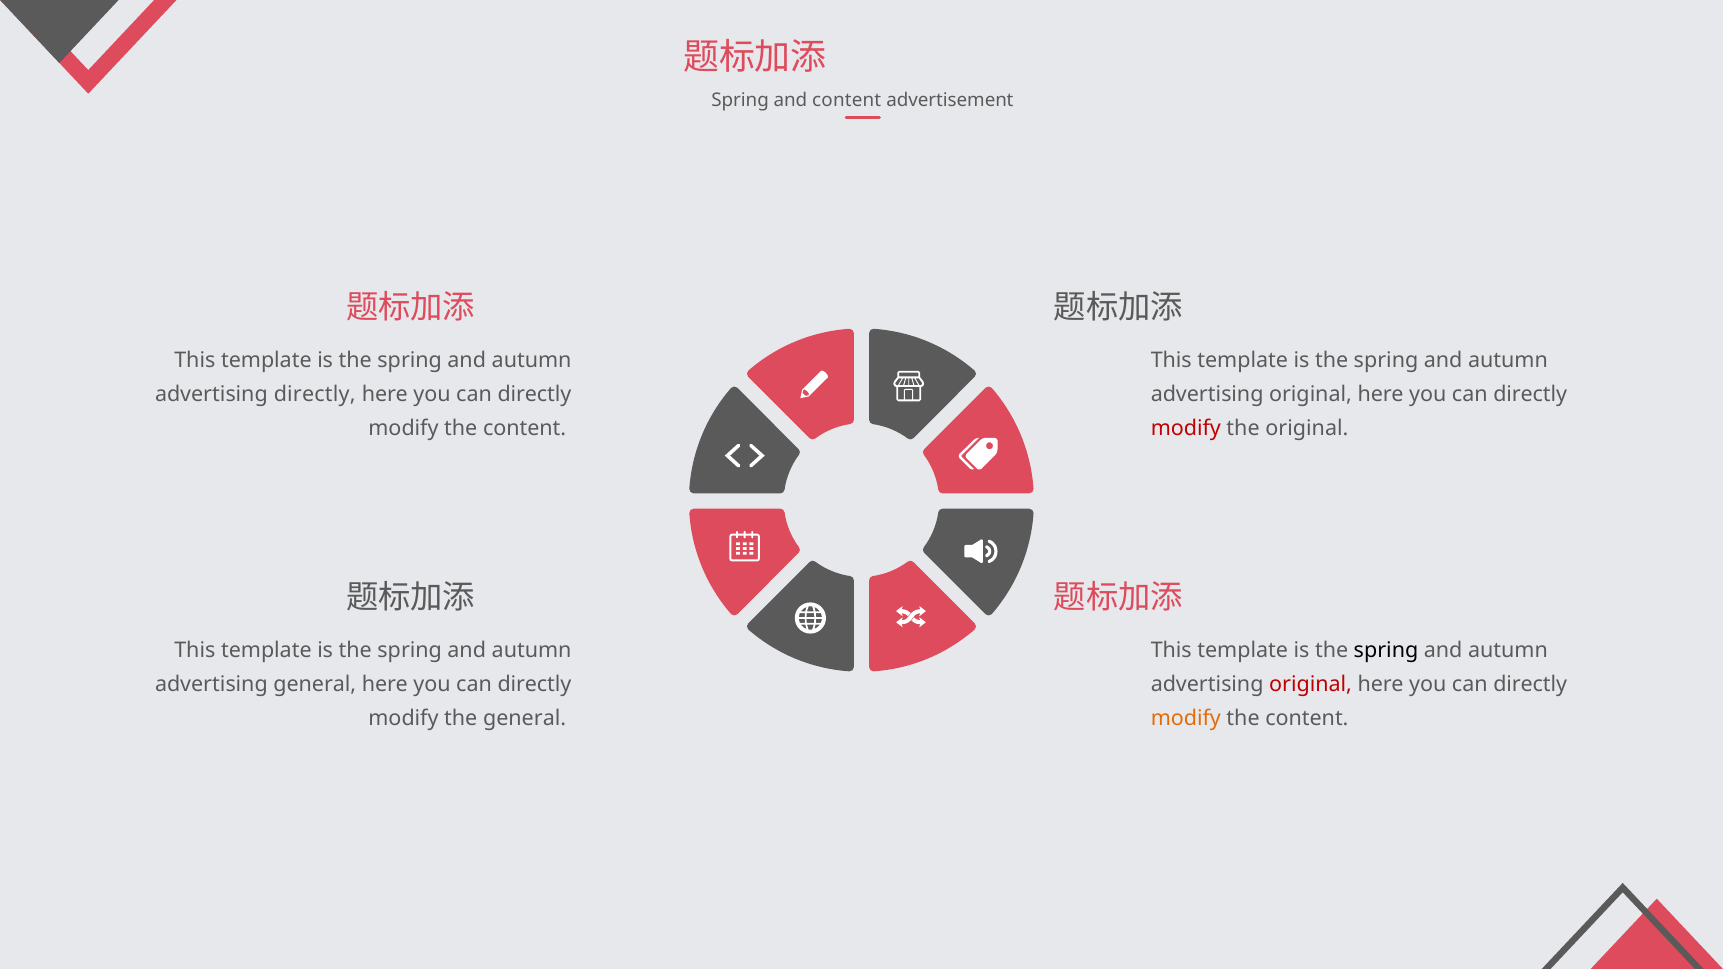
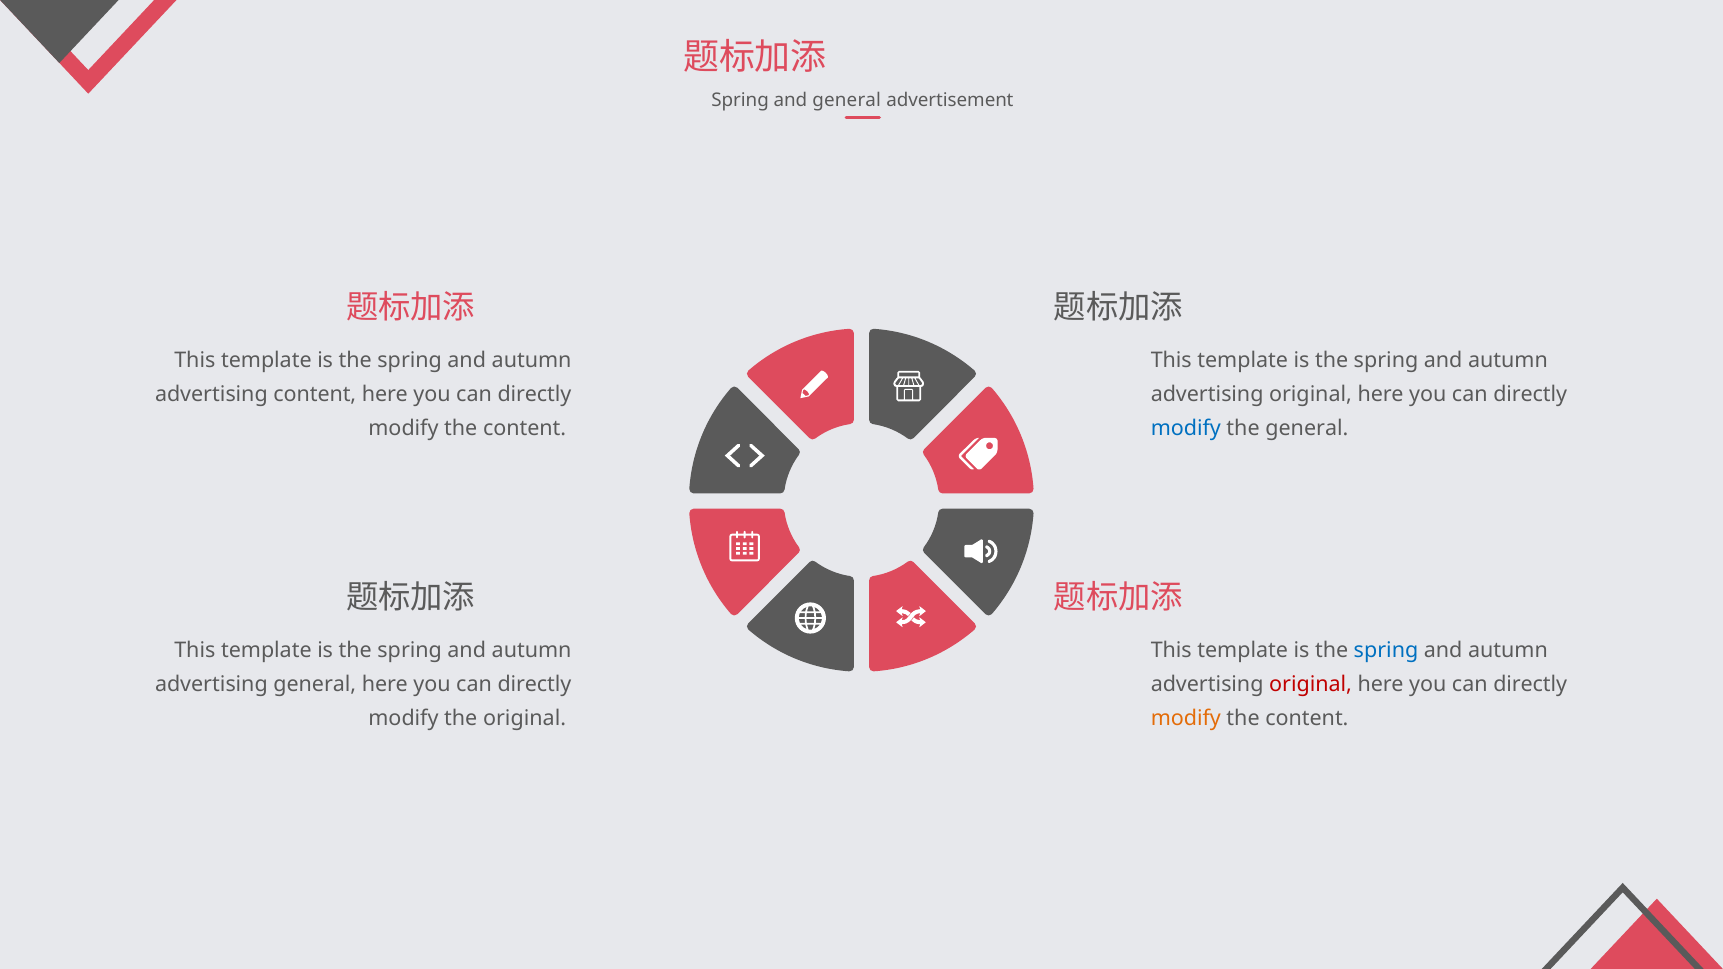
and content: content -> general
advertising directly: directly -> content
modify at (1186, 428) colour: red -> blue
the original: original -> general
spring at (1386, 651) colour: black -> blue
the general: general -> original
